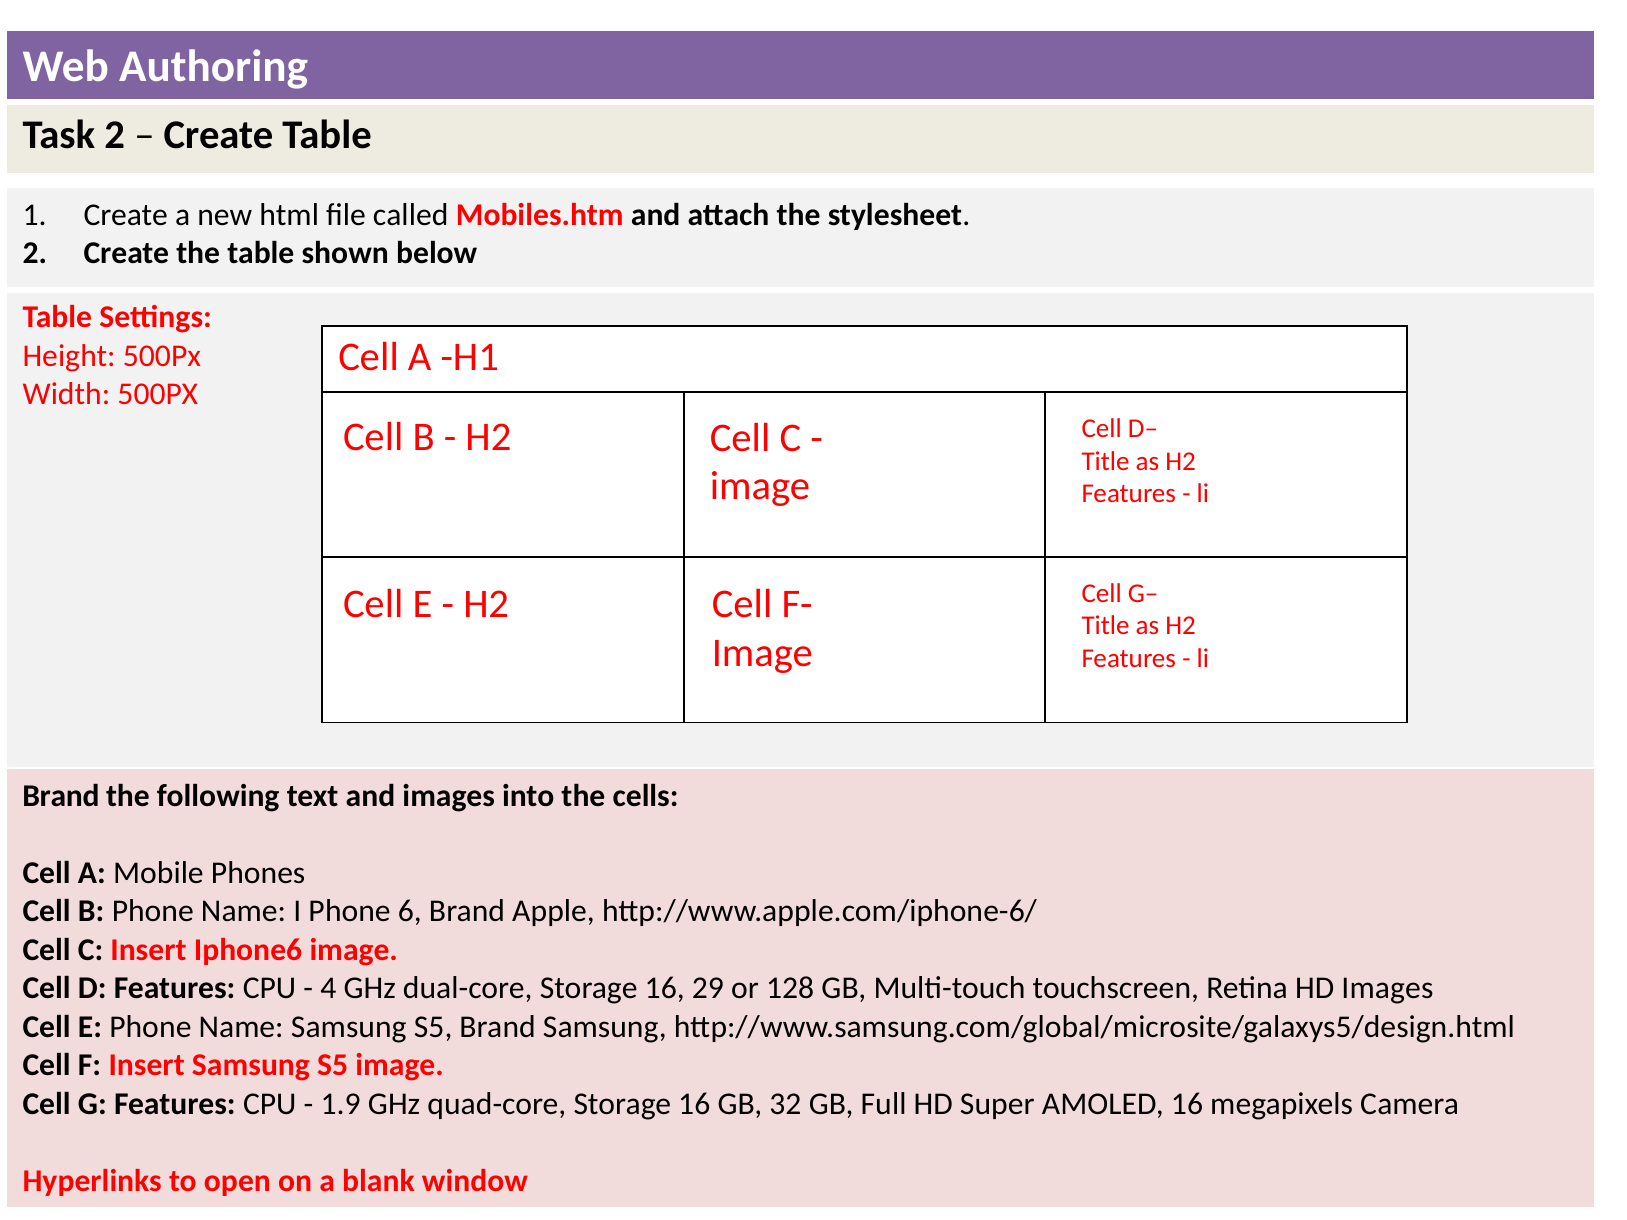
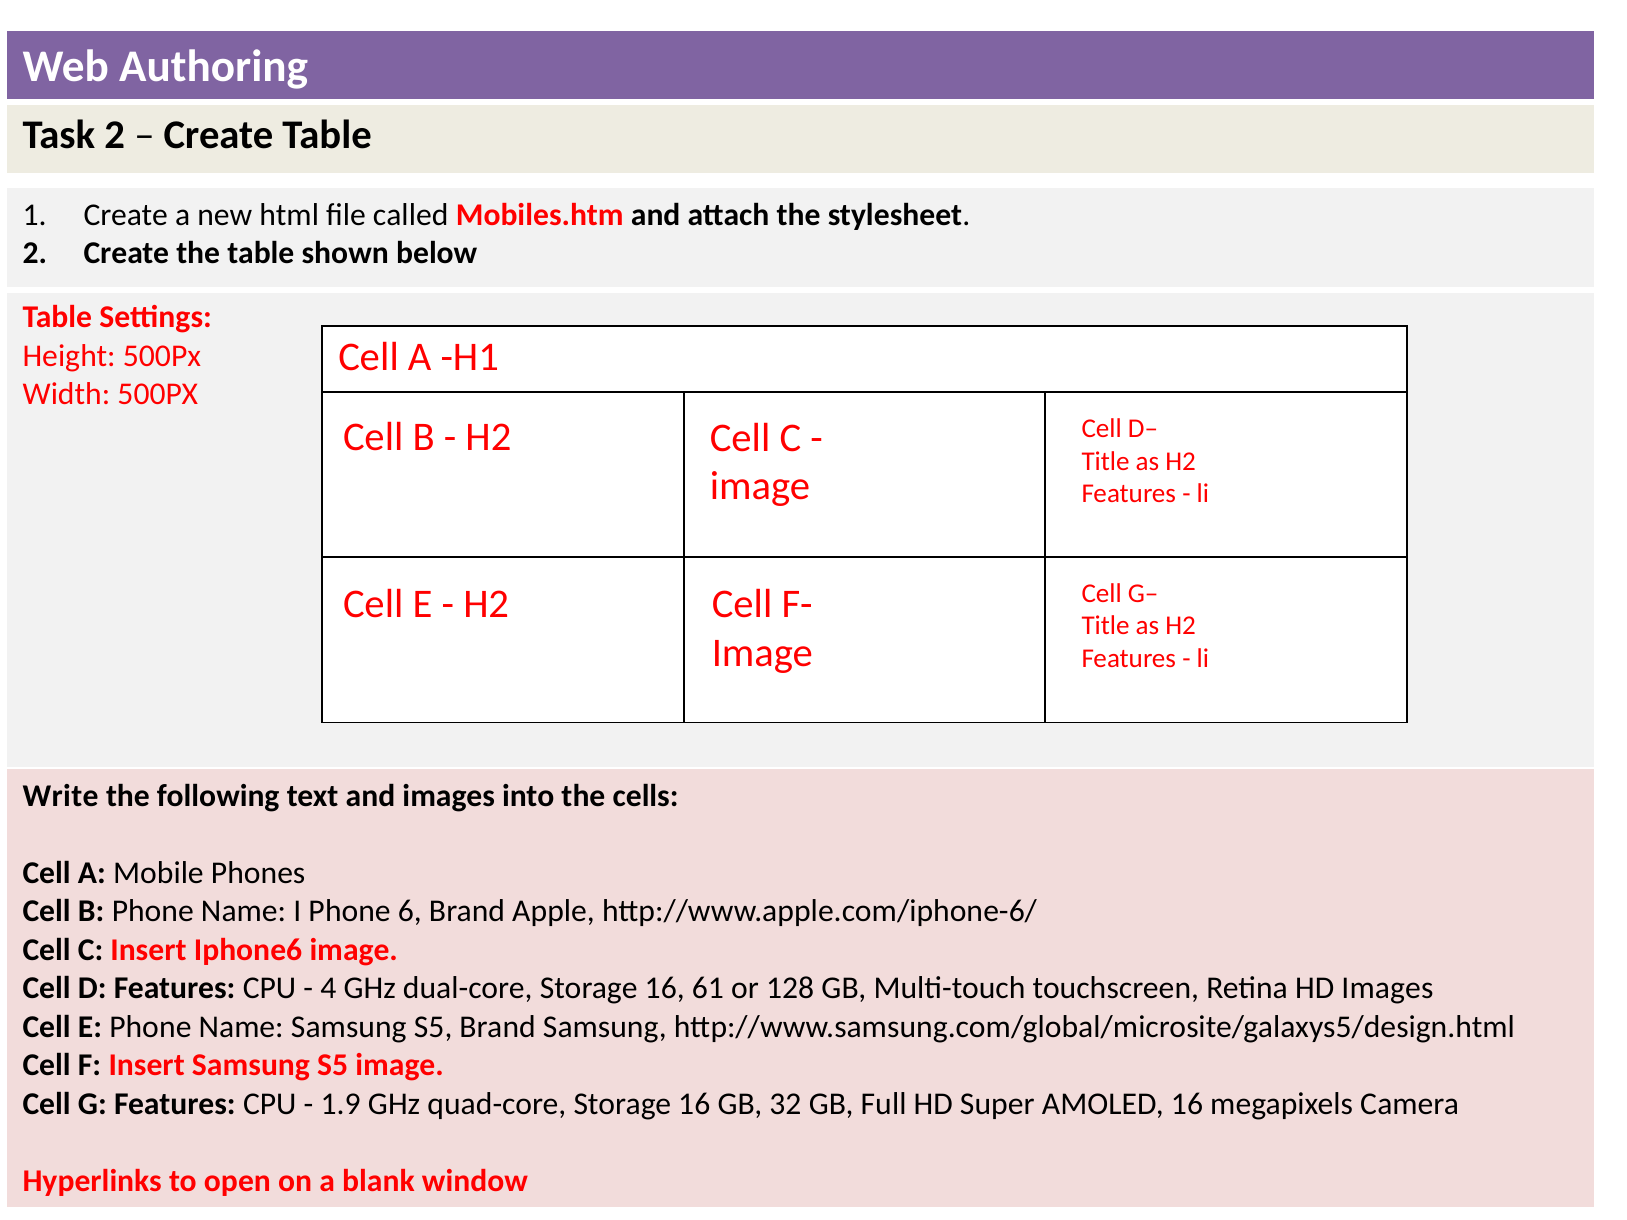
Brand at (61, 796): Brand -> Write
29: 29 -> 61
